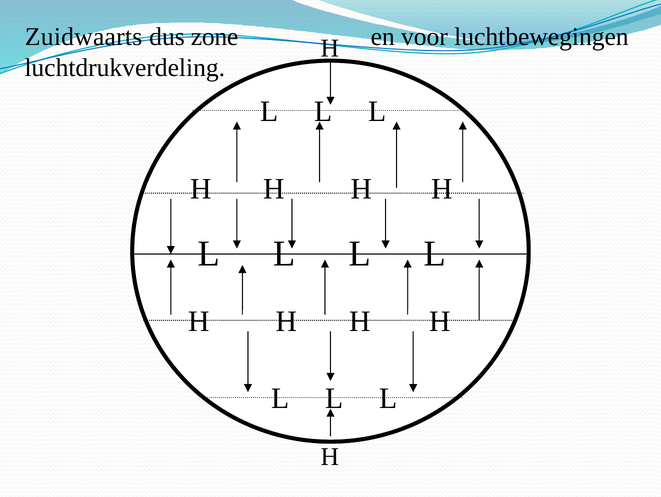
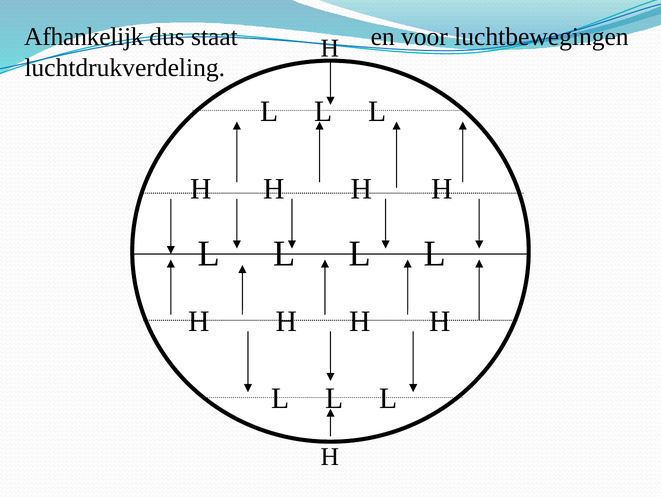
Zuidwaarts: Zuidwaarts -> Afhankelijk
zone: zone -> staat
